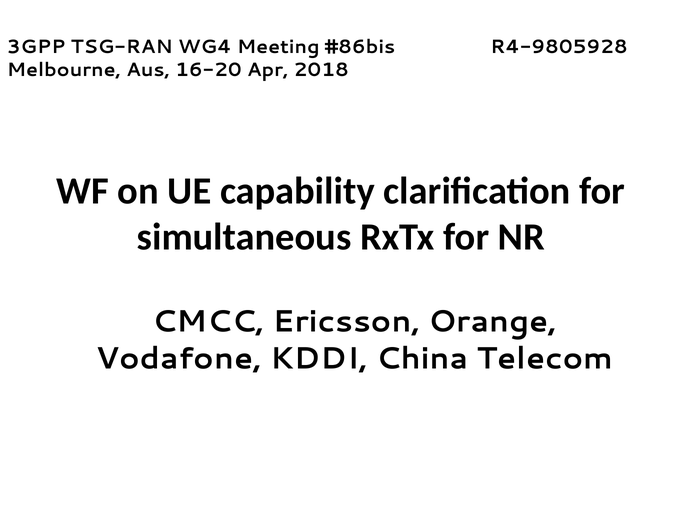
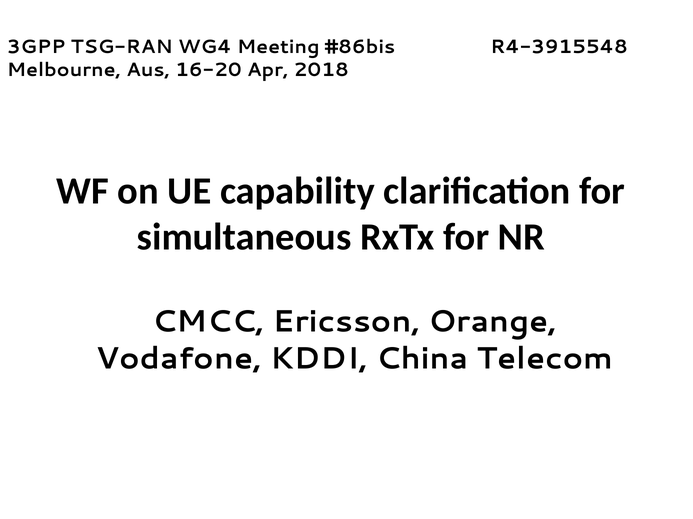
R4-9805928: R4-9805928 -> R4-3915548
